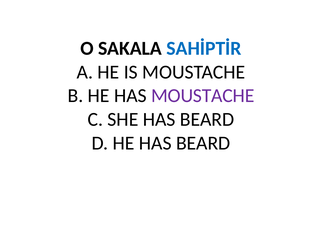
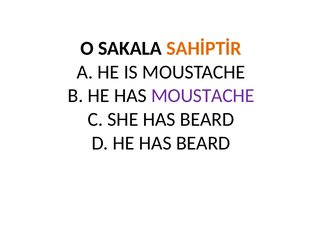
SAHİPTİR colour: blue -> orange
